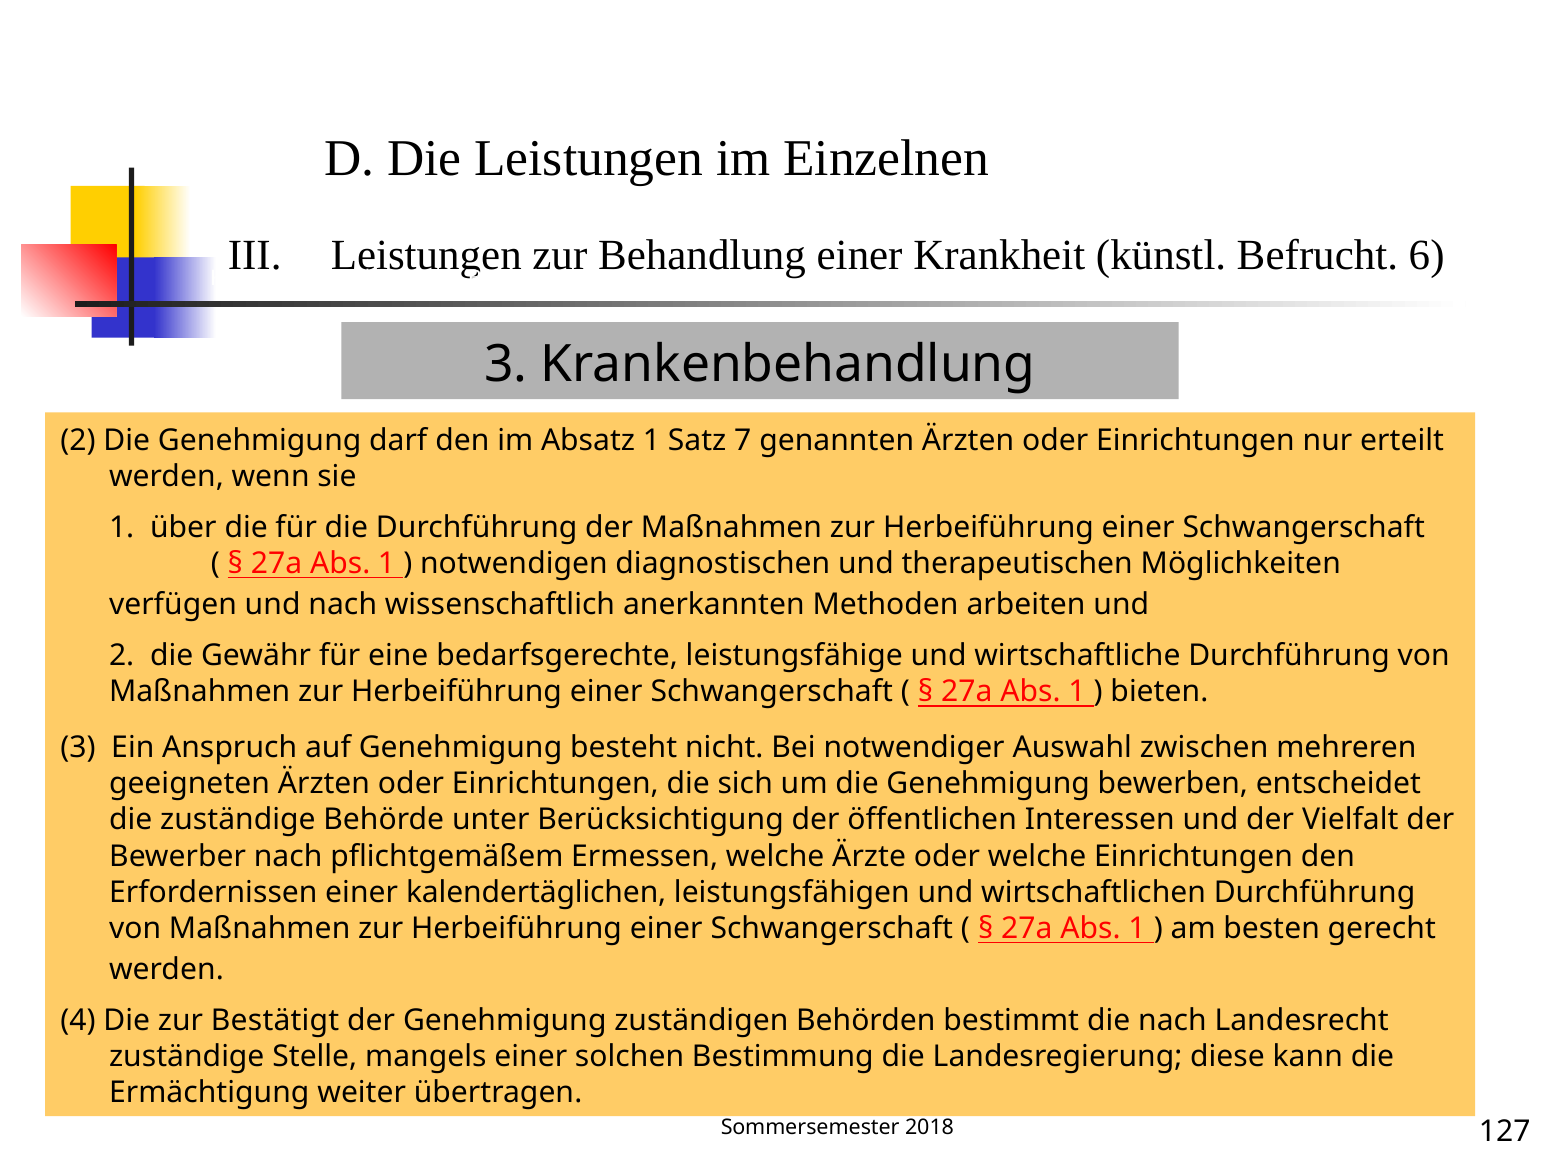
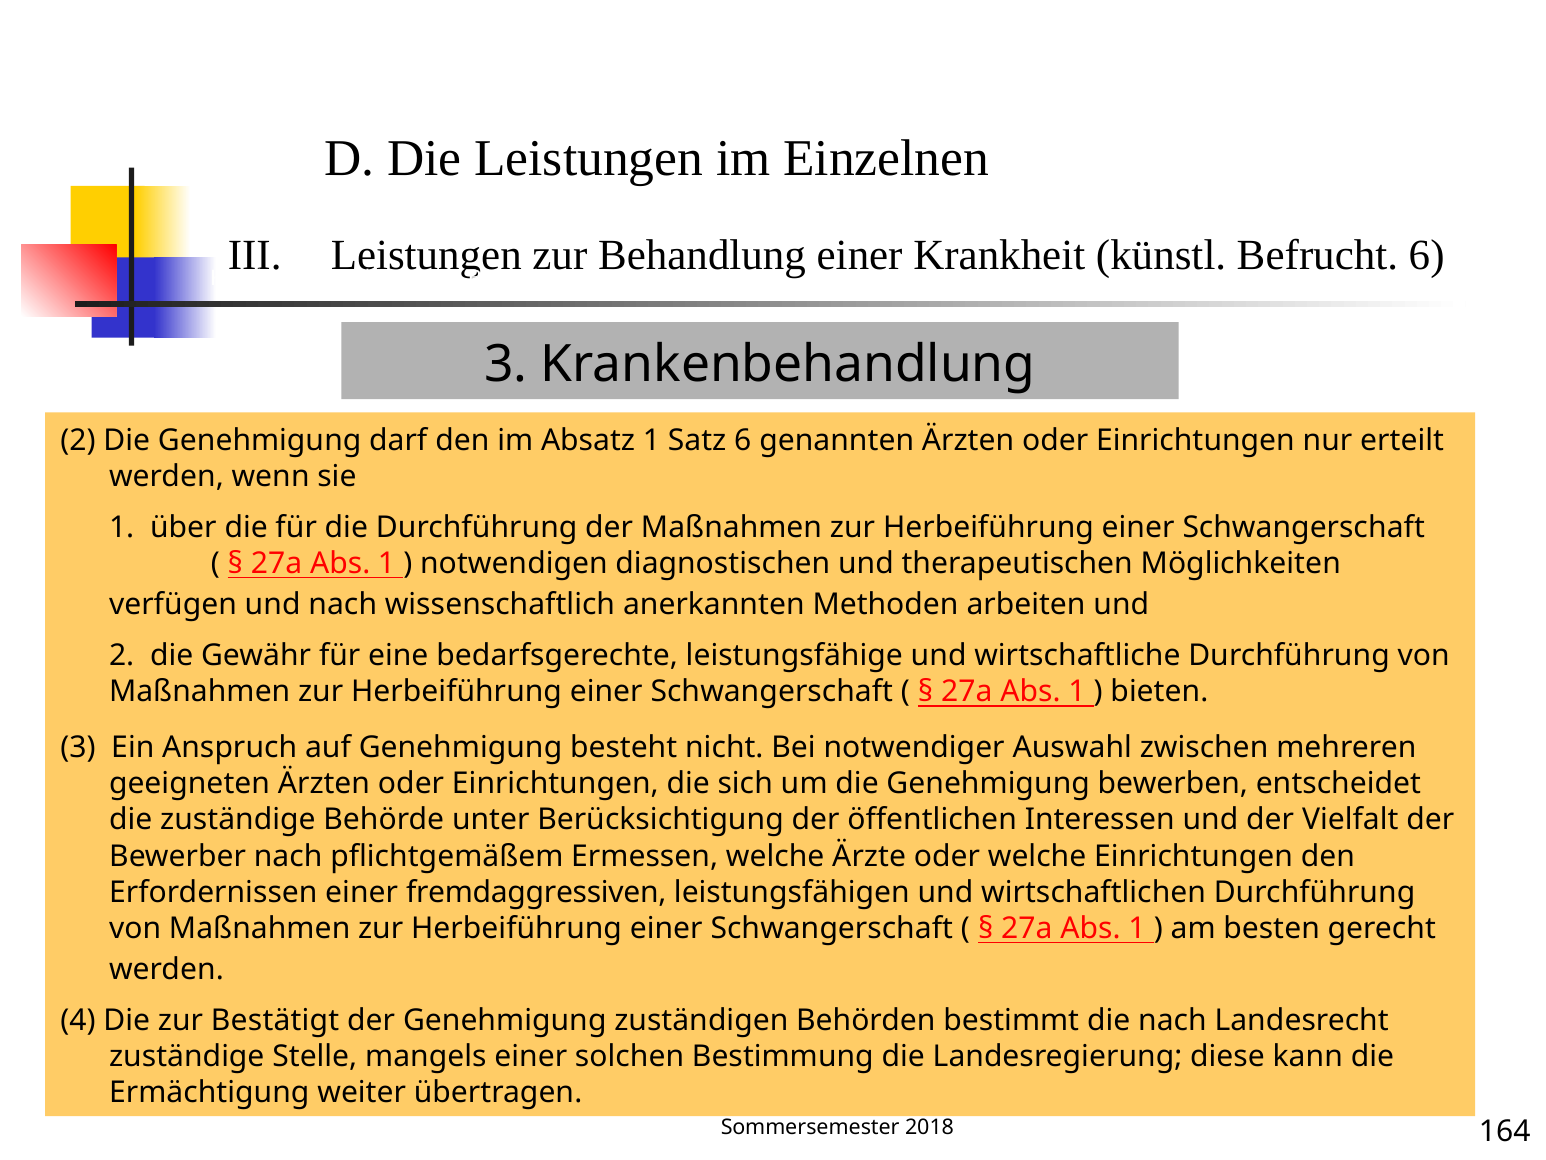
Satz 7: 7 -> 6
kalendertäglichen: kalendertäglichen -> fremdaggressiven
127: 127 -> 164
